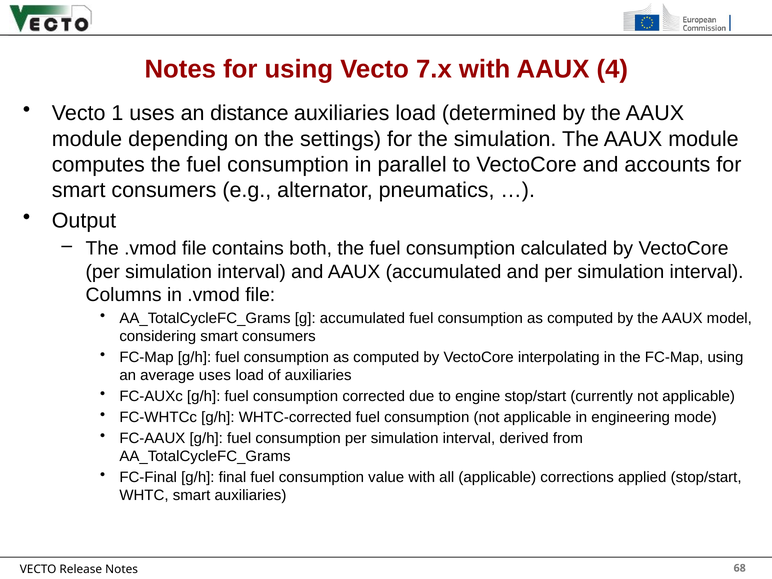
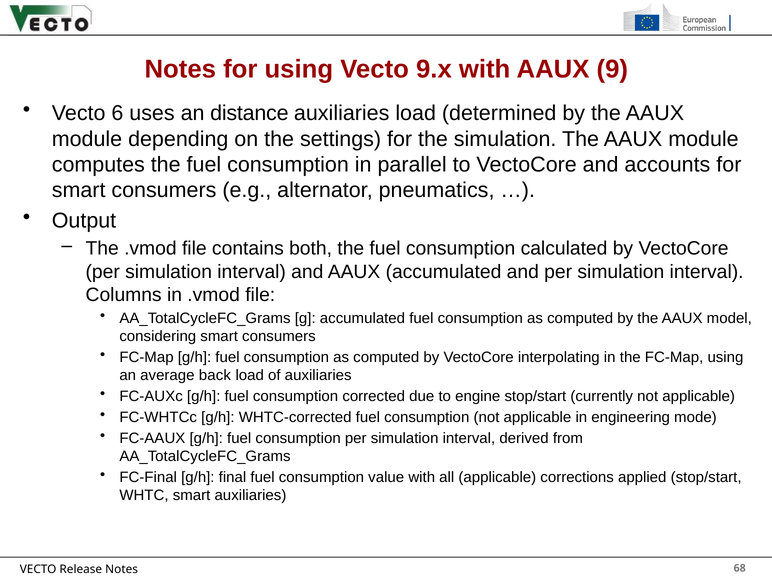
7.x: 7.x -> 9.x
4: 4 -> 9
1: 1 -> 6
average uses: uses -> back
